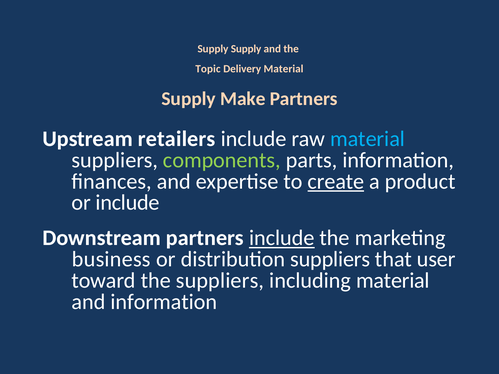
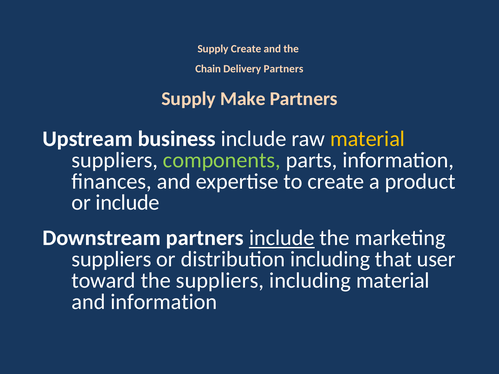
Supply Supply: Supply -> Create
Topic: Topic -> Chain
Delivery Material: Material -> Partners
retailers: retailers -> business
material at (368, 139) colour: light blue -> yellow
create at (336, 181) underline: present -> none
business at (111, 259): business -> suppliers
distribution suppliers: suppliers -> including
